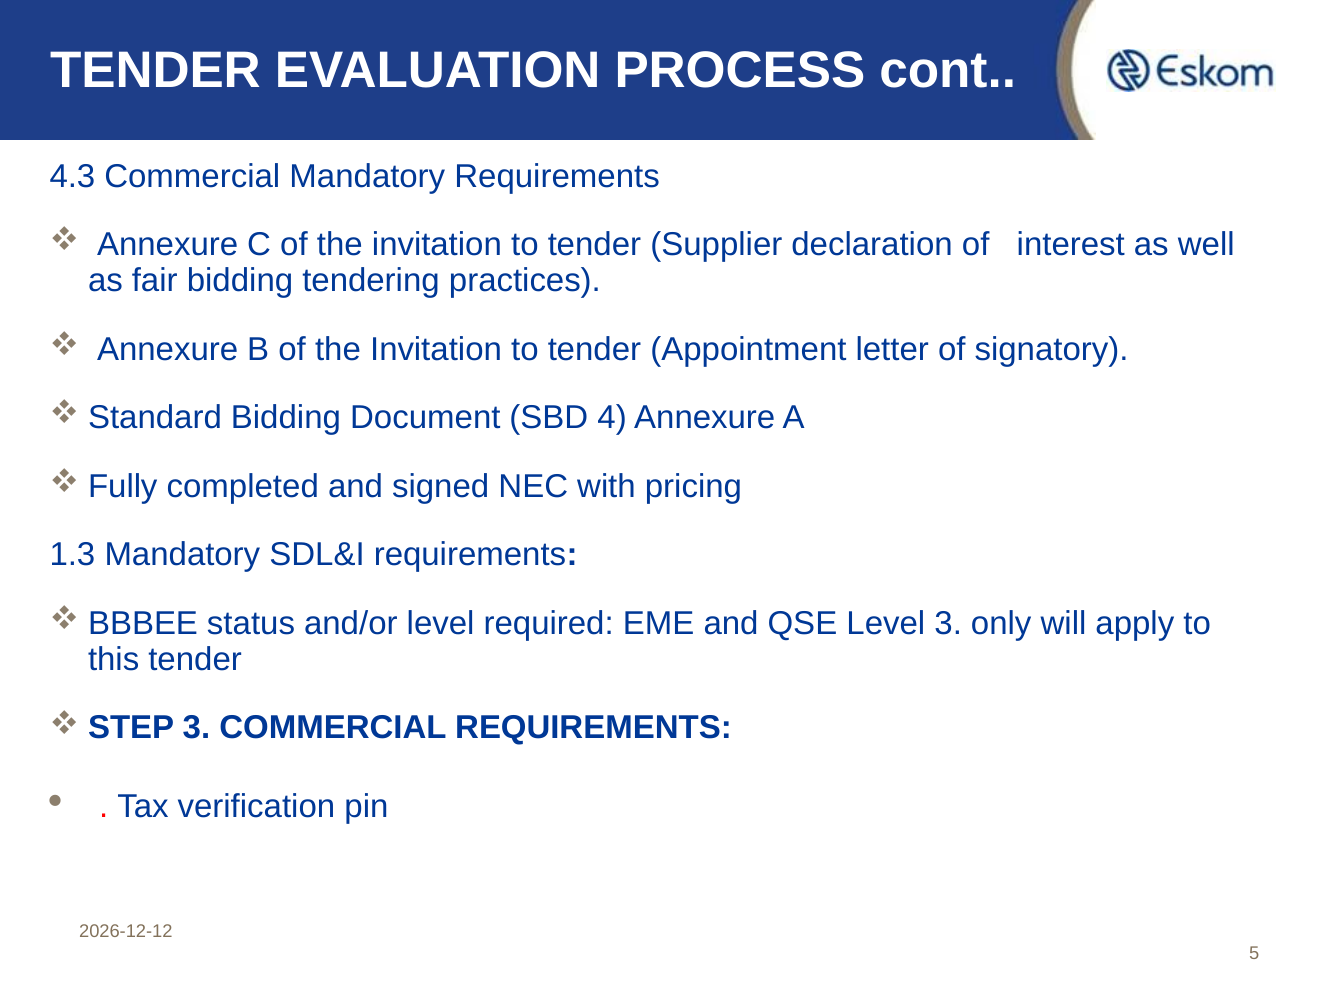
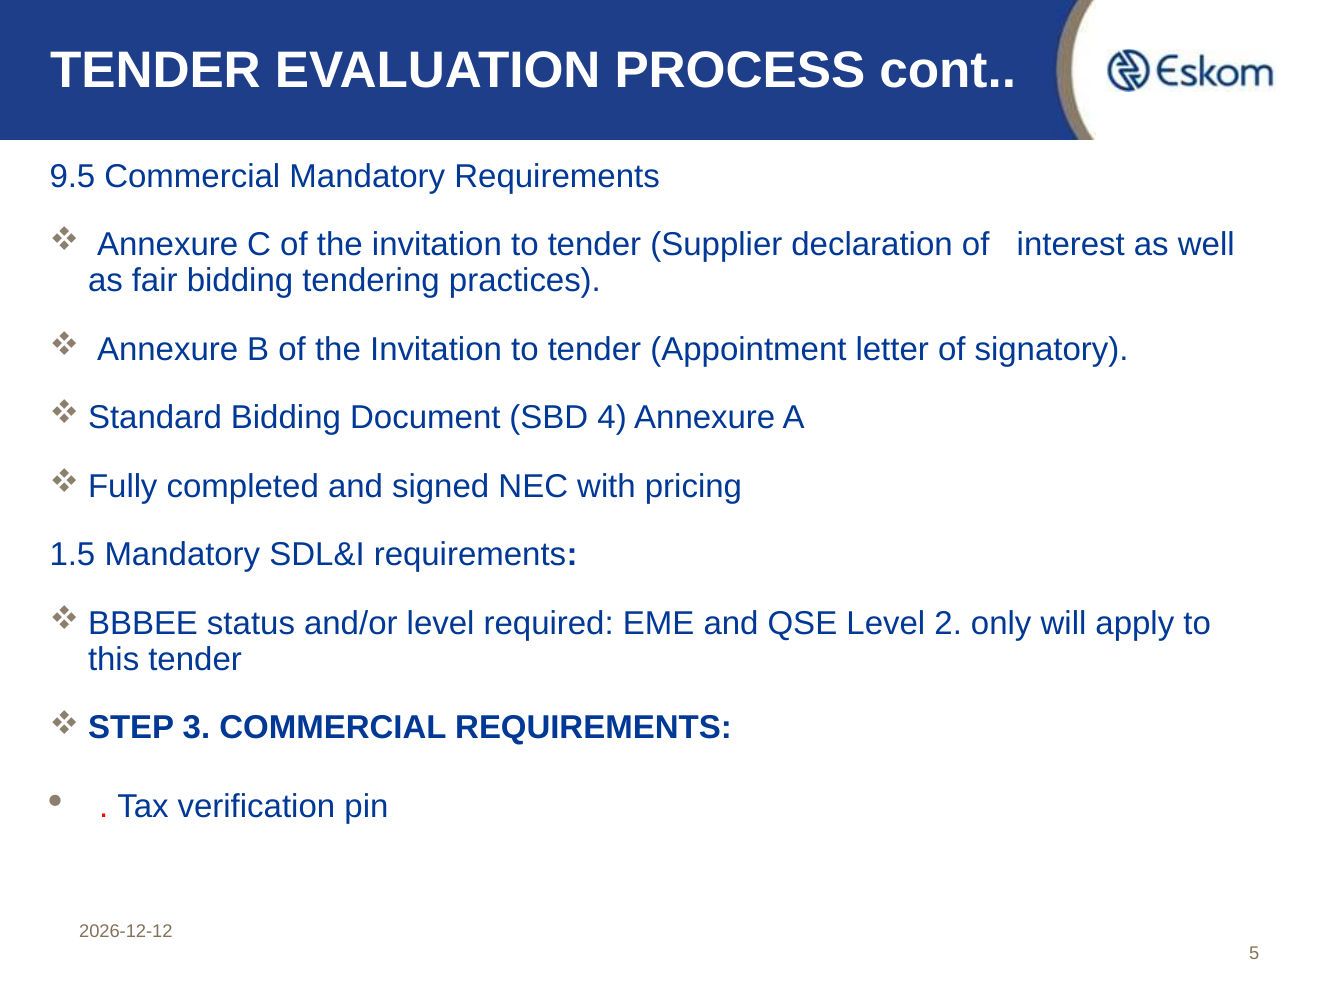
4.3: 4.3 -> 9.5
1.3: 1.3 -> 1.5
Level 3: 3 -> 2
